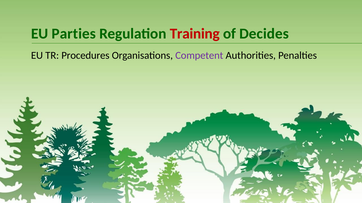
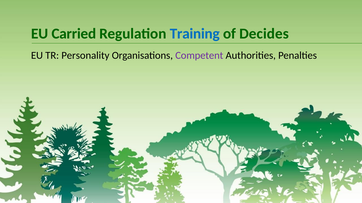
Parties: Parties -> Carried
Training colour: red -> blue
Procedures: Procedures -> Personality
